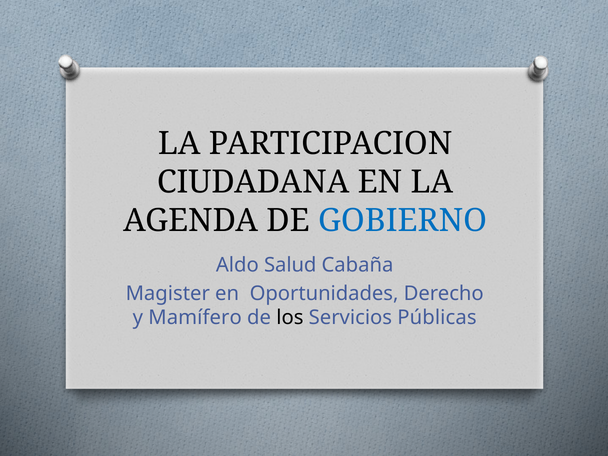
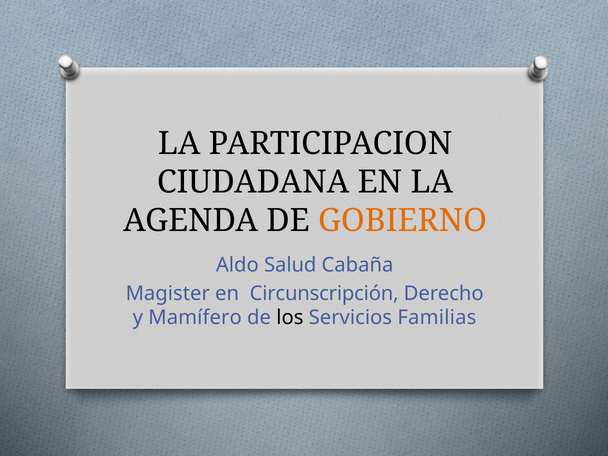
GOBIERNO colour: blue -> orange
Oportunidades: Oportunidades -> Circunscripción
Públicas: Públicas -> Familias
